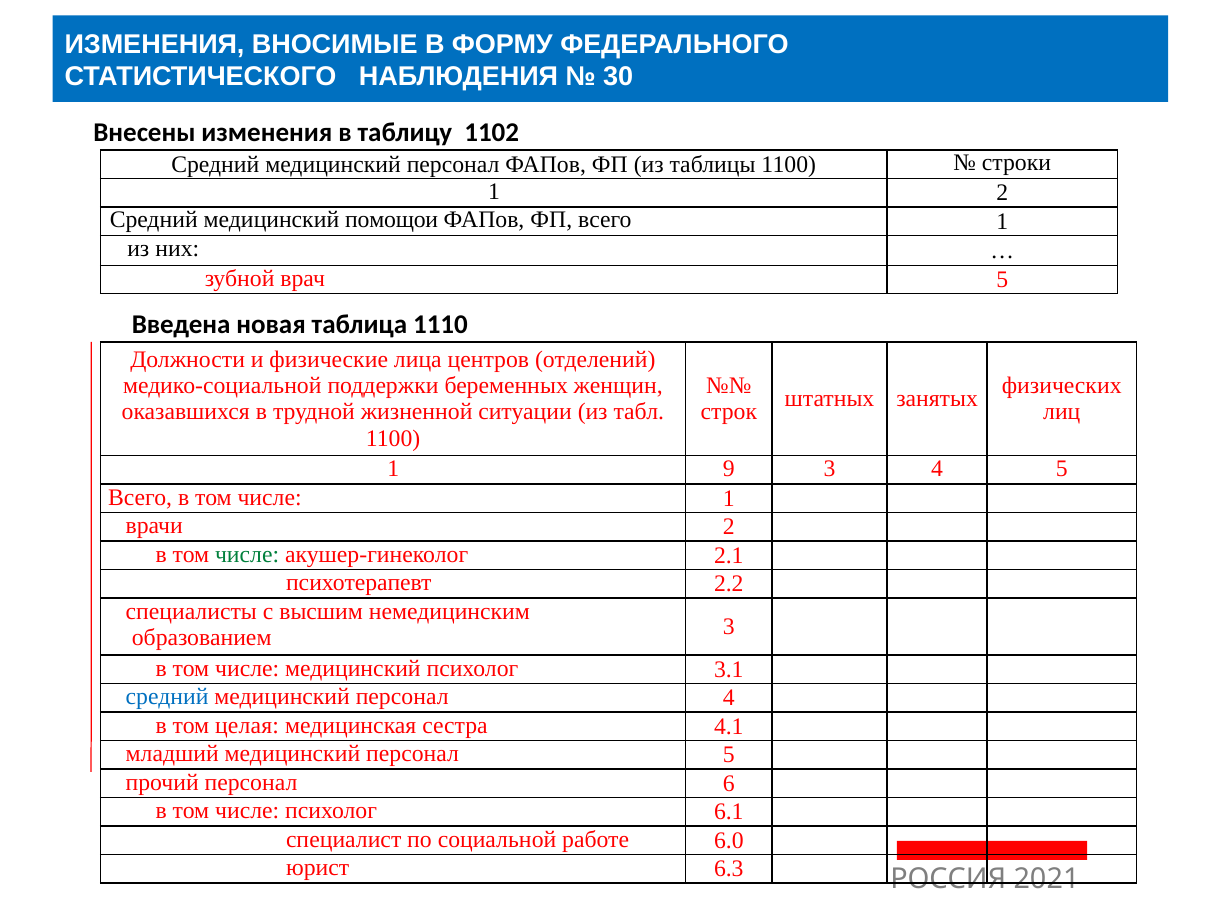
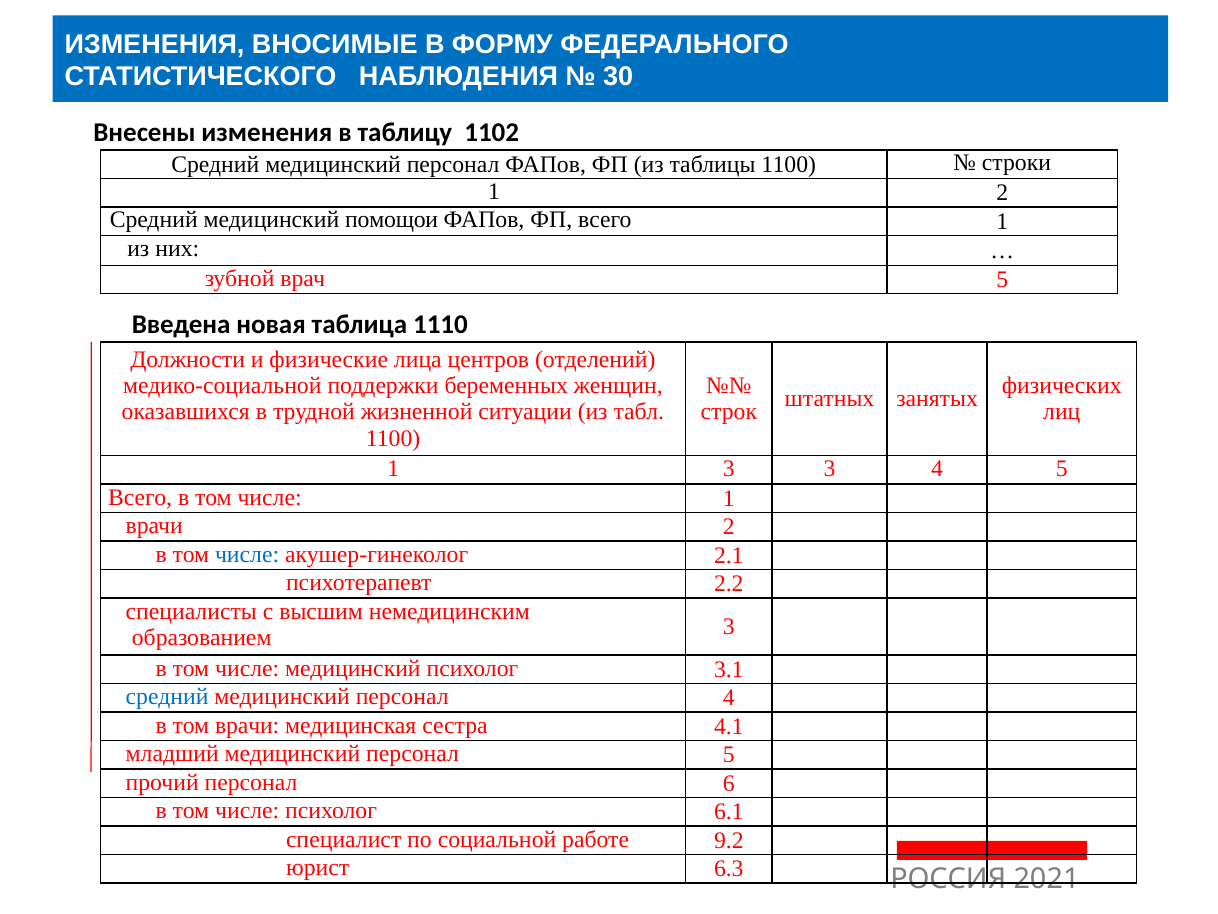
1 9: 9 -> 3
числе at (247, 554) colour: green -> blue
том целая: целая -> врачи
6.0: 6.0 -> 9.2
